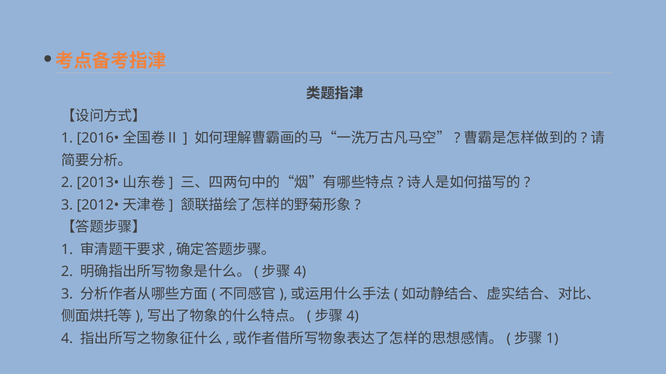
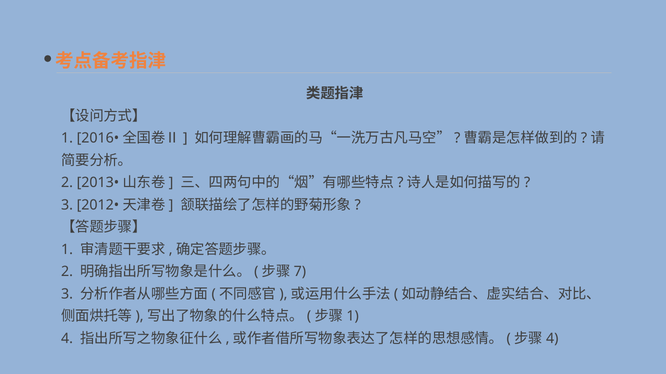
4 at (300, 271): 4 -> 7
4 at (353, 316): 4 -> 1
1 at (552, 338): 1 -> 4
